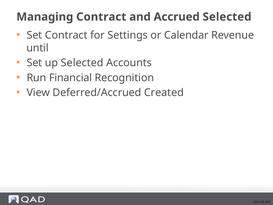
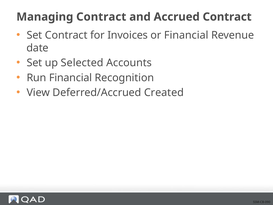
Accrued Selected: Selected -> Contract
Settings: Settings -> Invoices
or Calendar: Calendar -> Financial
until: until -> date
